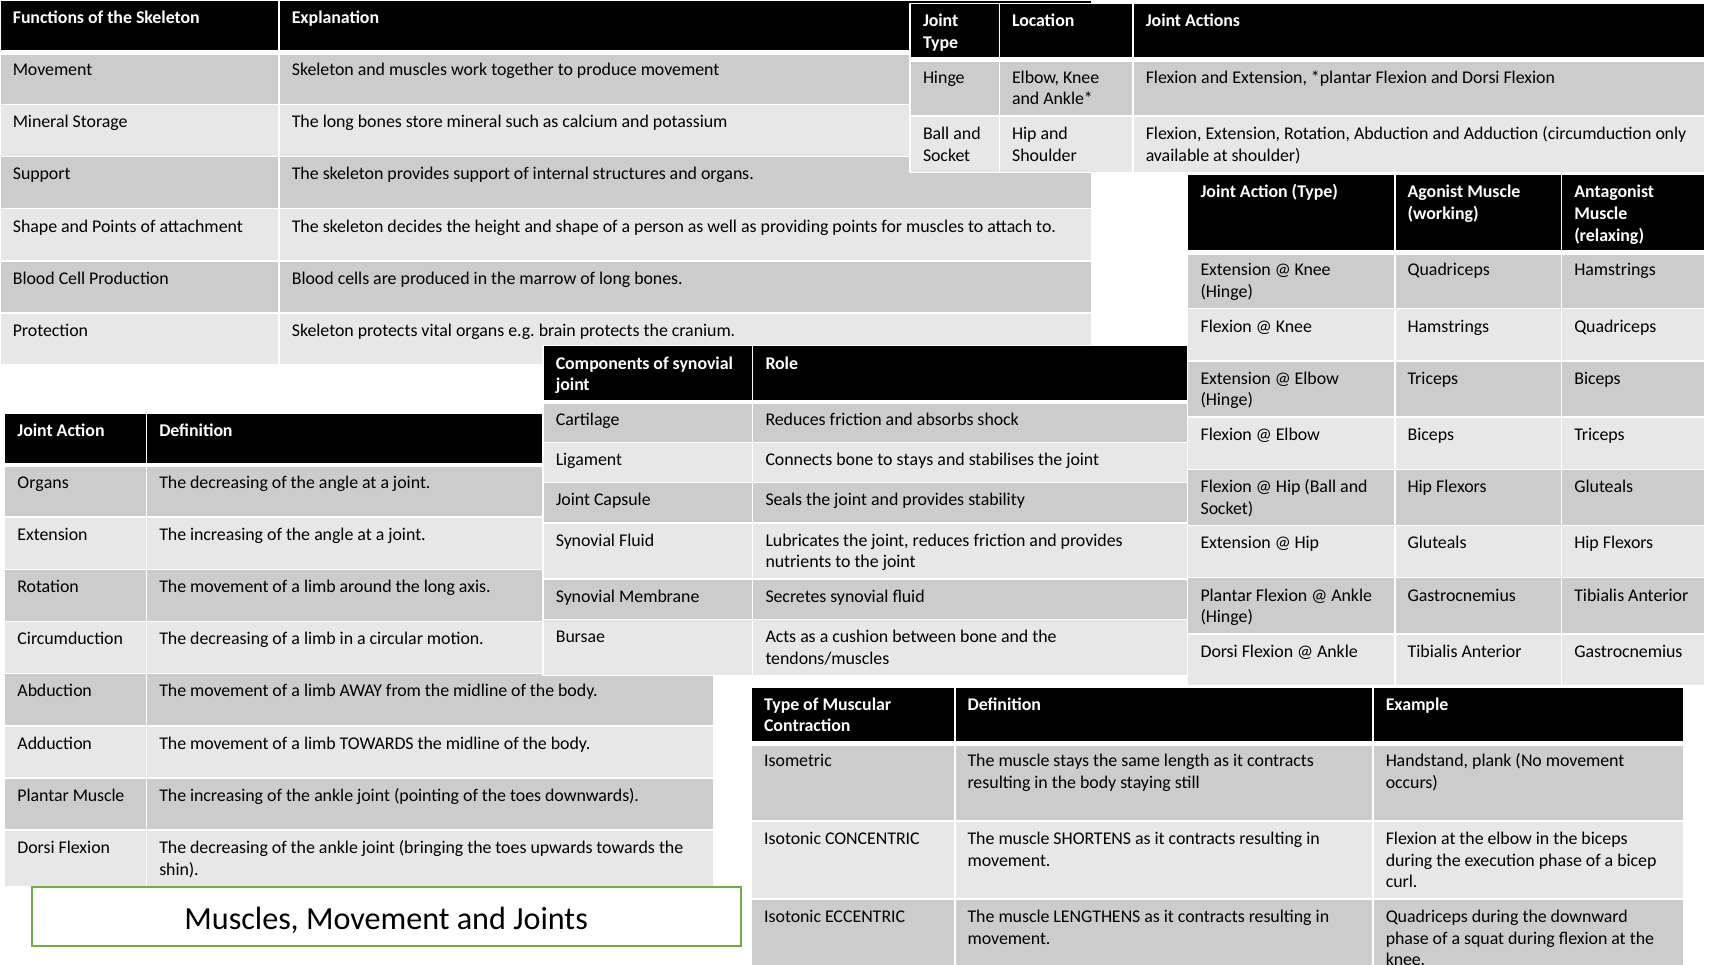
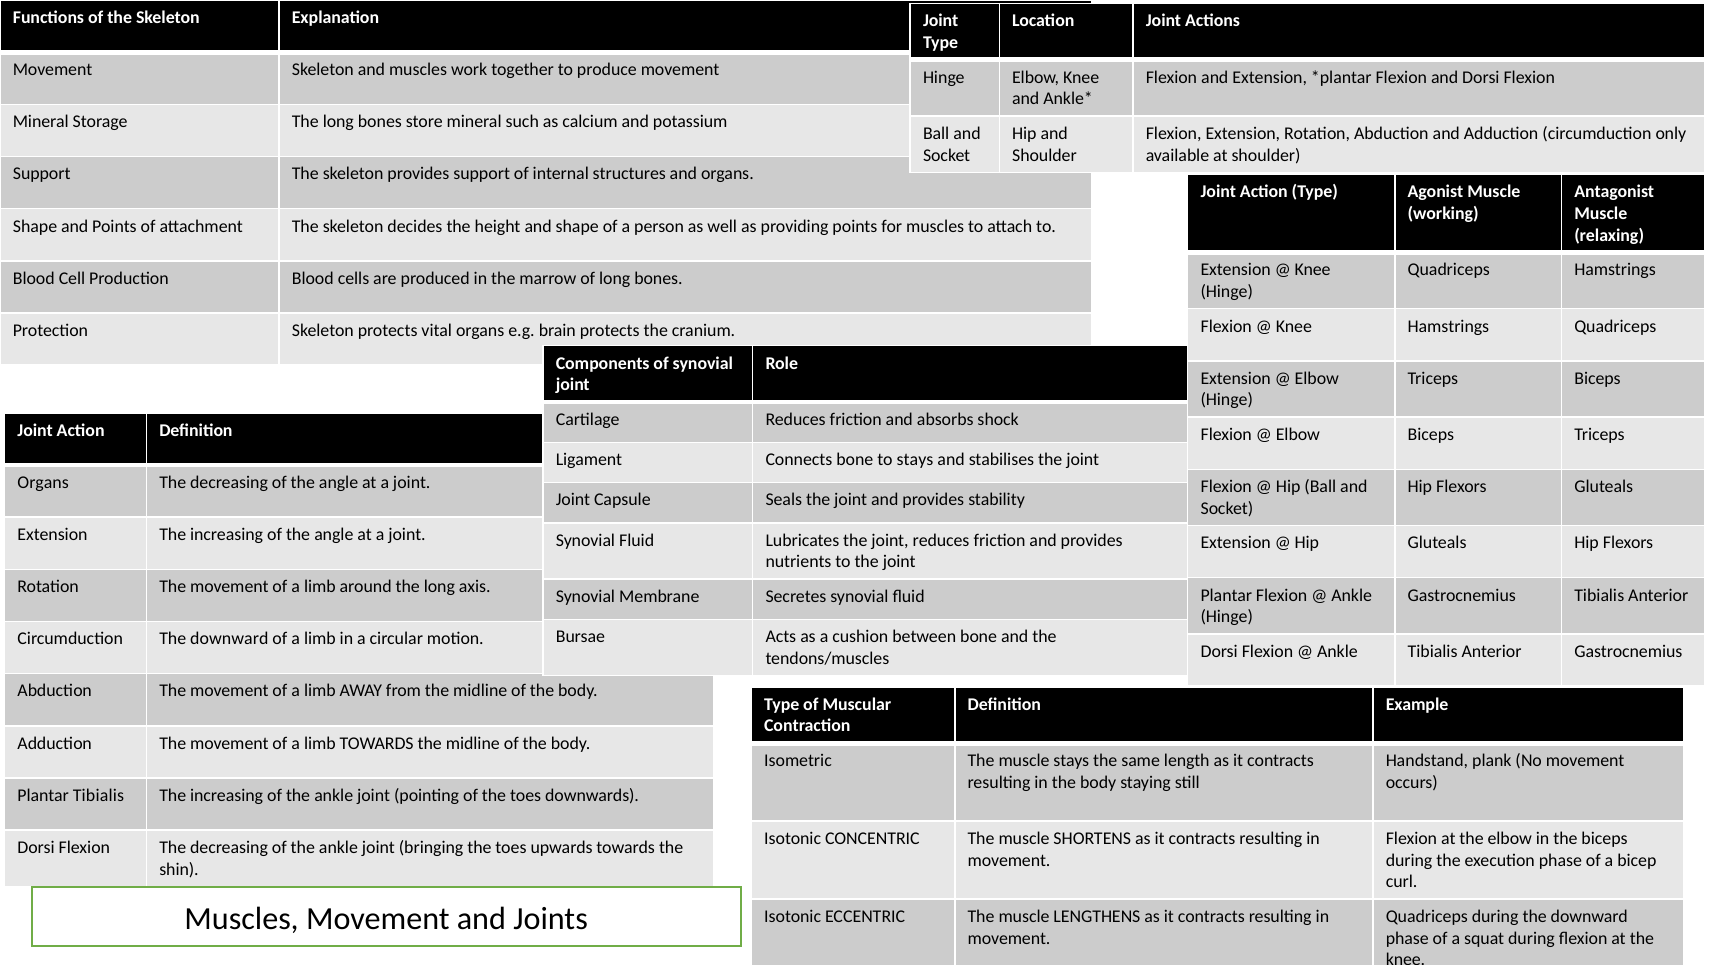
Circumduction The decreasing: decreasing -> downward
Plantar Muscle: Muscle -> Tibialis
